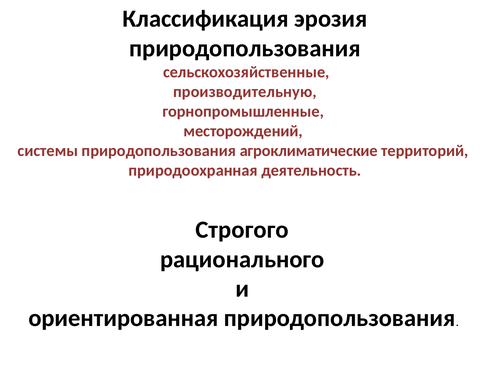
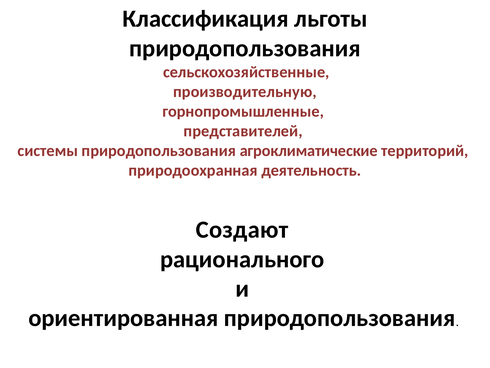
эрозия: эрозия -> льготы
месторождений: месторождений -> представителей
Строгого: Строгого -> Создают
